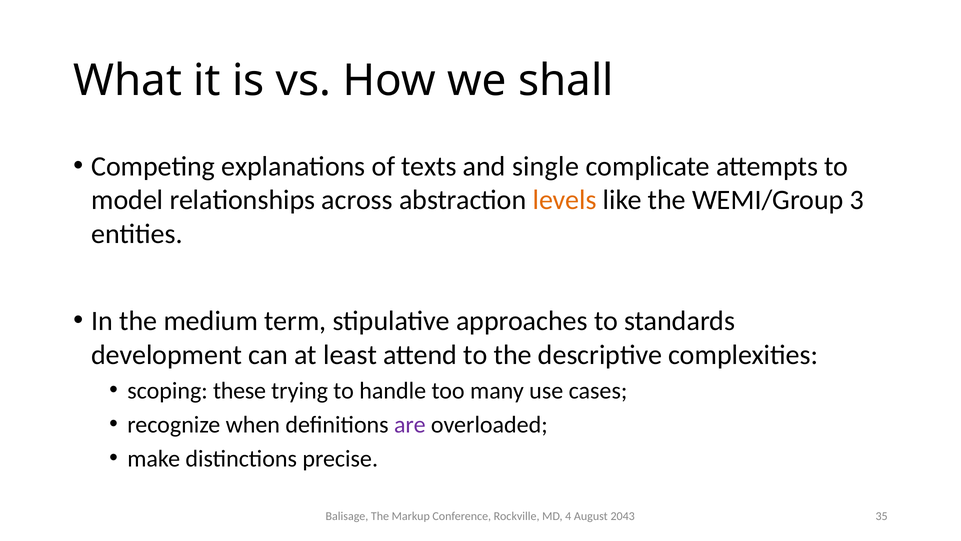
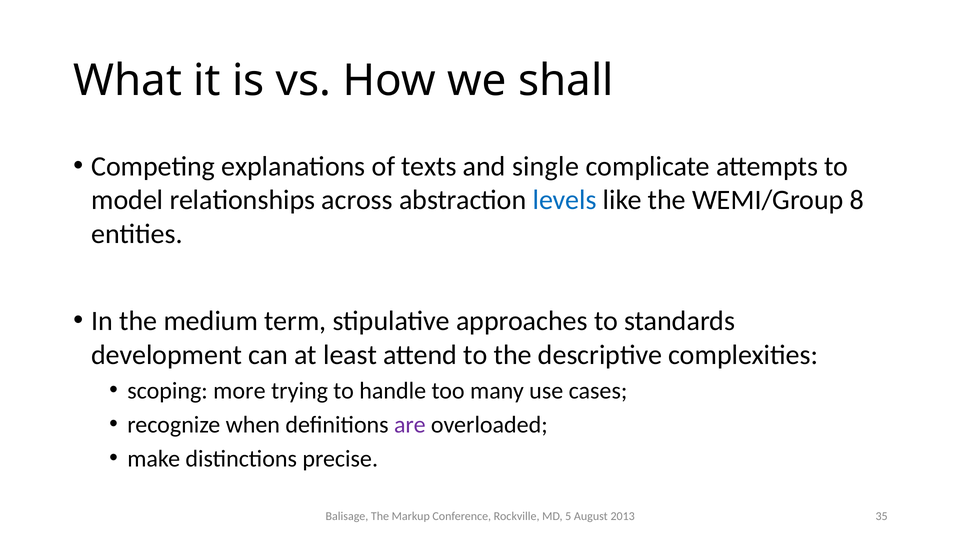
levels colour: orange -> blue
3: 3 -> 8
these: these -> more
4: 4 -> 5
2043: 2043 -> 2013
